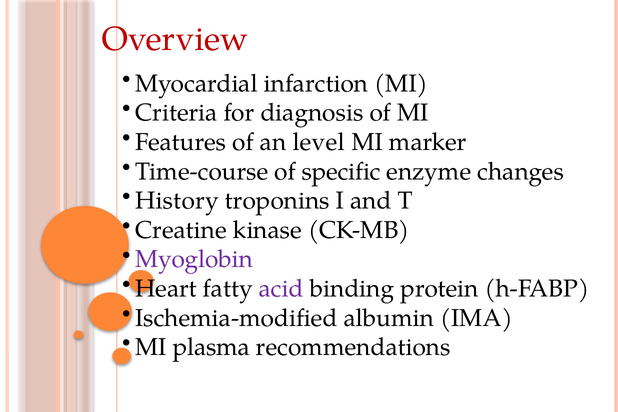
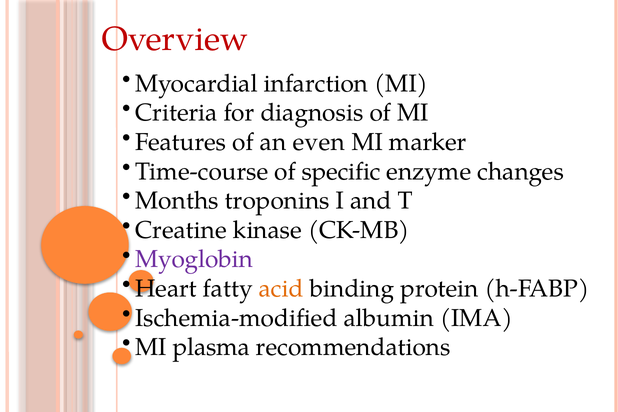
level: level -> even
History: History -> Months
acid colour: purple -> orange
